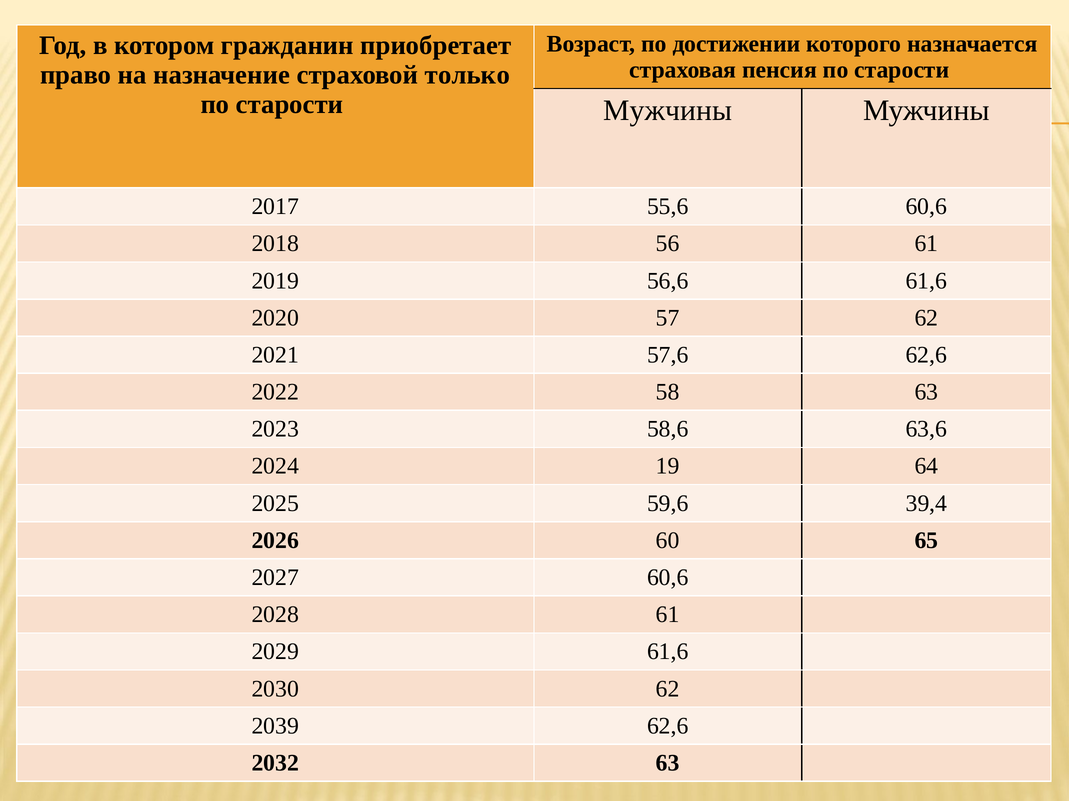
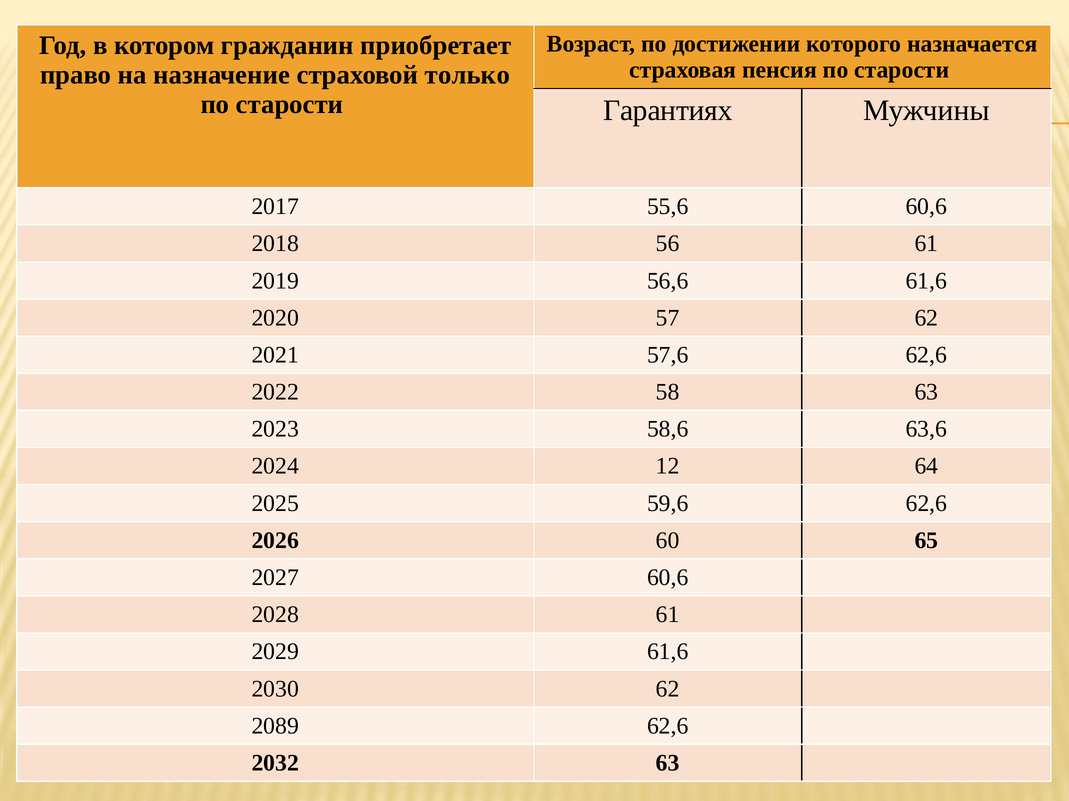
Мужчины at (668, 111): Мужчины -> Гарантиях
19: 19 -> 12
59,6 39,4: 39,4 -> 62,6
2039: 2039 -> 2089
